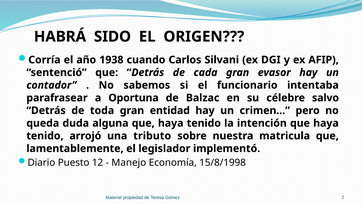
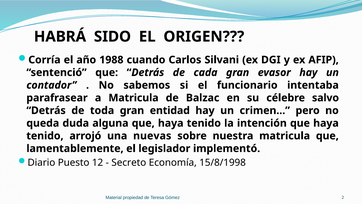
1938: 1938 -> 1988
a Oportuna: Oportuna -> Matricula
tributo: tributo -> nuevas
Manejo: Manejo -> Secreto
